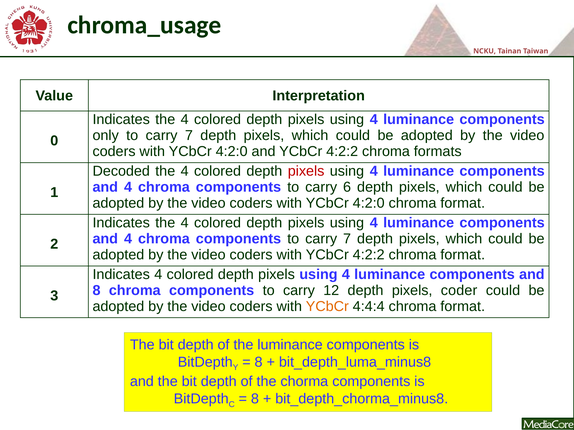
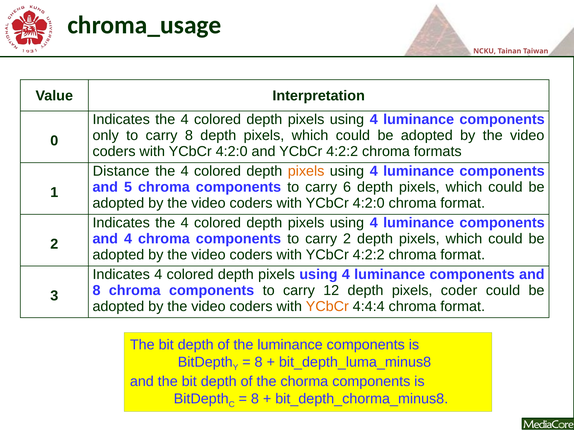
only to carry 7: 7 -> 8
Decoded: Decoded -> Distance
pixels at (306, 171) colour: red -> orange
4 at (128, 187): 4 -> 5
components to carry 7: 7 -> 2
